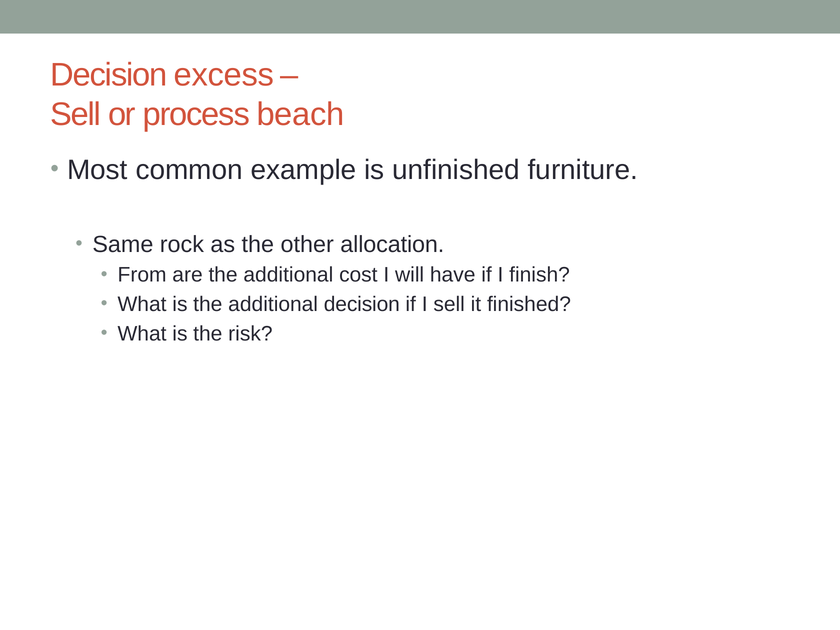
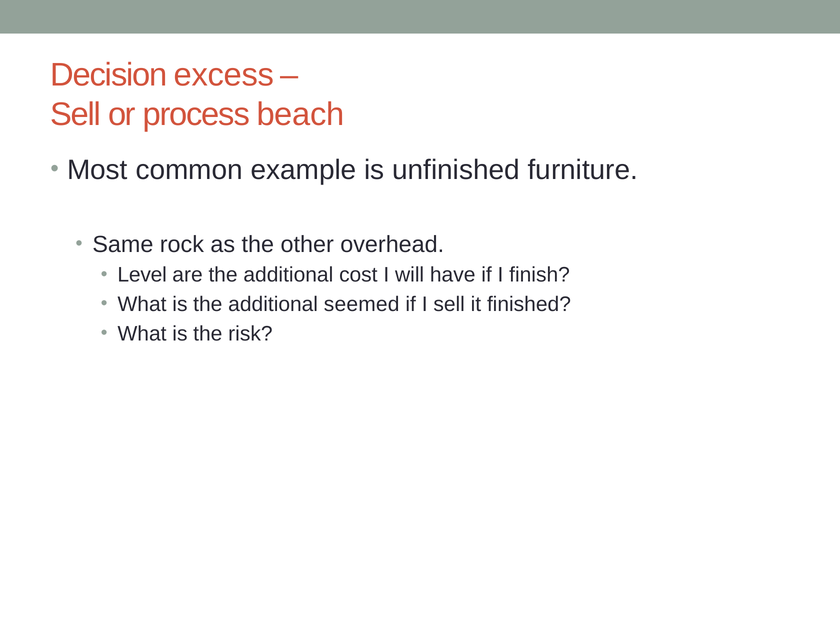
allocation: allocation -> overhead
From: From -> Level
additional decision: decision -> seemed
